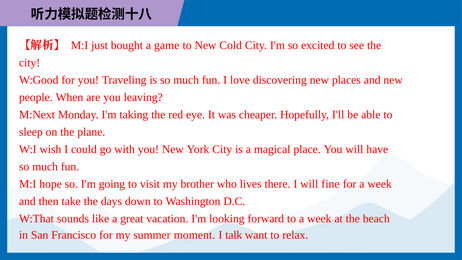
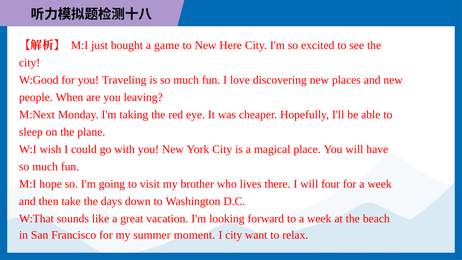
Cold: Cold -> Here
fine: fine -> four
I talk: talk -> city
